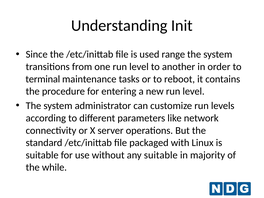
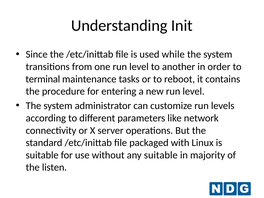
range: range -> while
while: while -> listen
